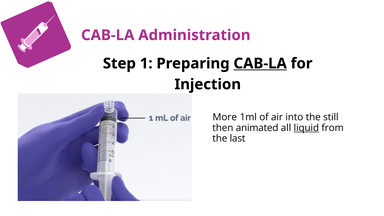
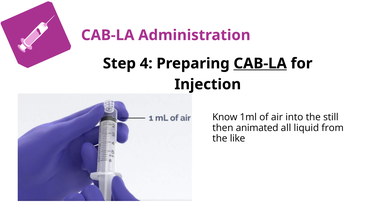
1: 1 -> 4
More: More -> Know
liquid underline: present -> none
last: last -> like
